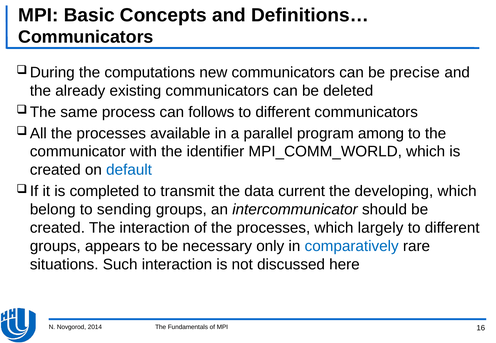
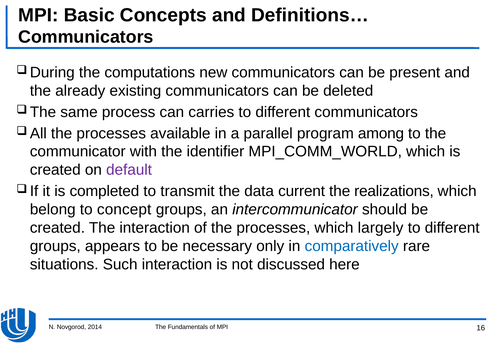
precise: precise -> present
follows: follows -> carries
default colour: blue -> purple
developing: developing -> realizations
sending: sending -> concept
